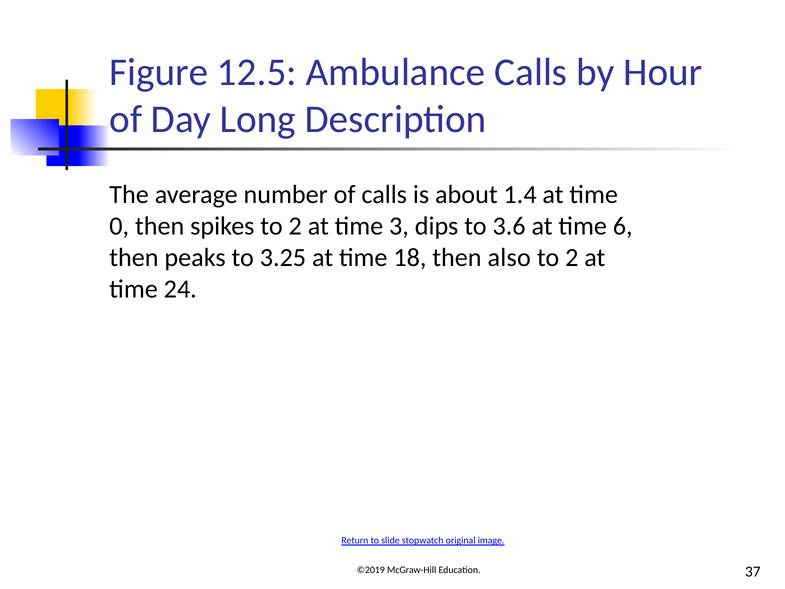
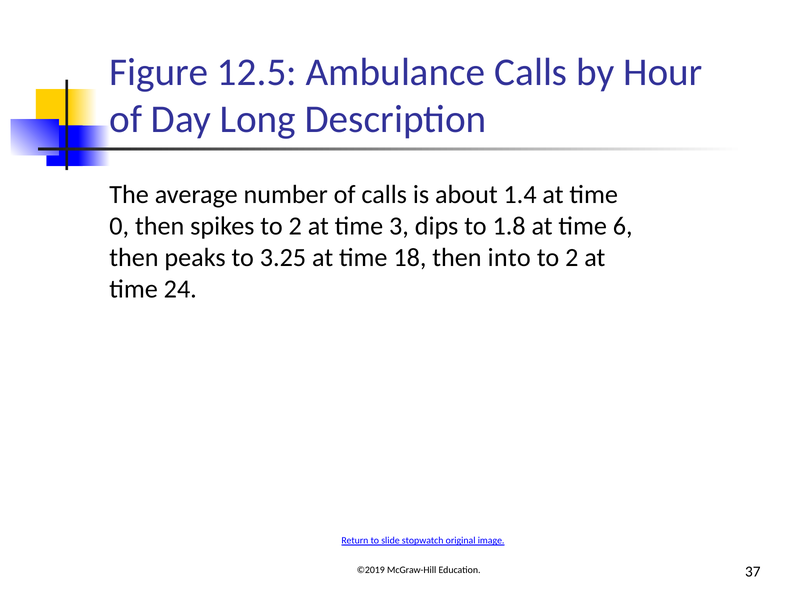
3.6: 3.6 -> 1.8
also: also -> into
